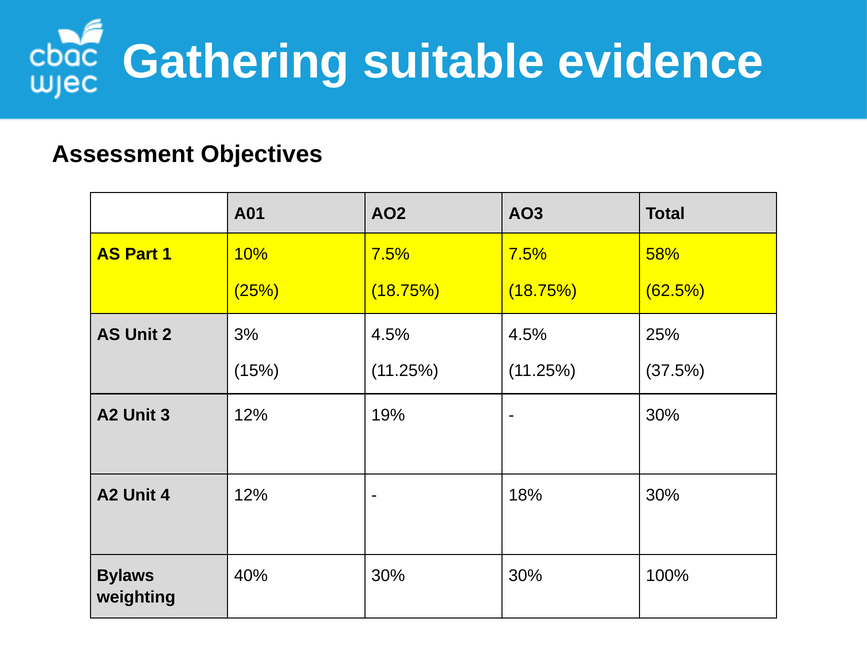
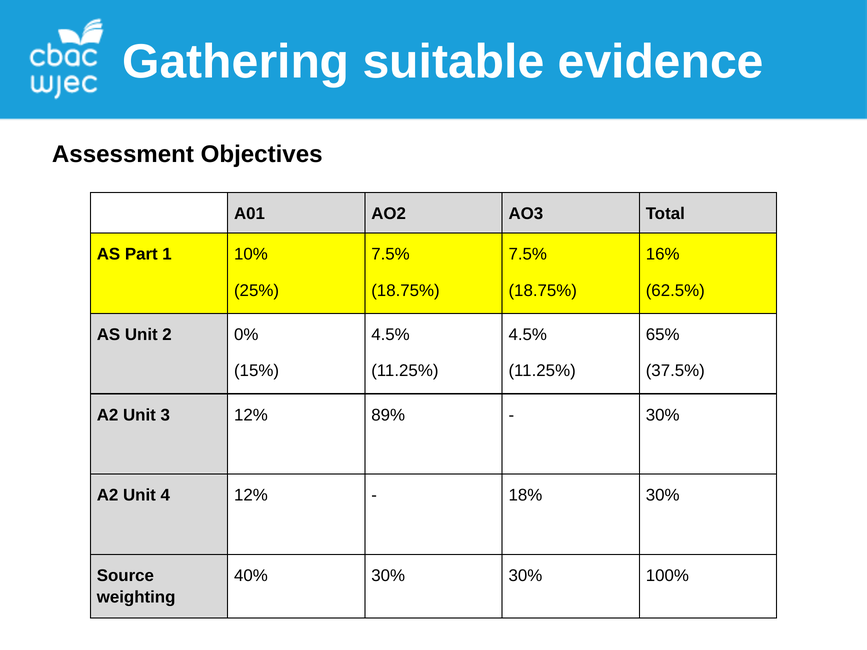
58%: 58% -> 16%
3%: 3% -> 0%
25% at (663, 335): 25% -> 65%
19%: 19% -> 89%
Bylaws: Bylaws -> Source
